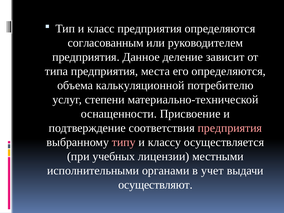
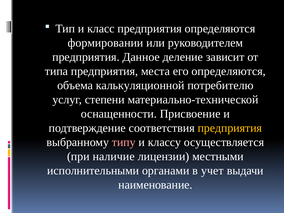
согласованным: согласованным -> формировании
предприятия at (230, 128) colour: pink -> yellow
учебных: учебных -> наличие
осуществляют: осуществляют -> наименование
